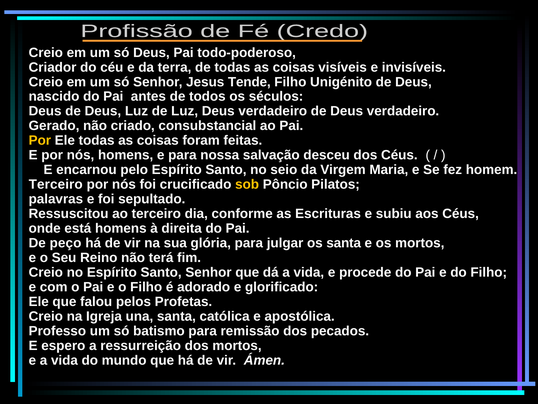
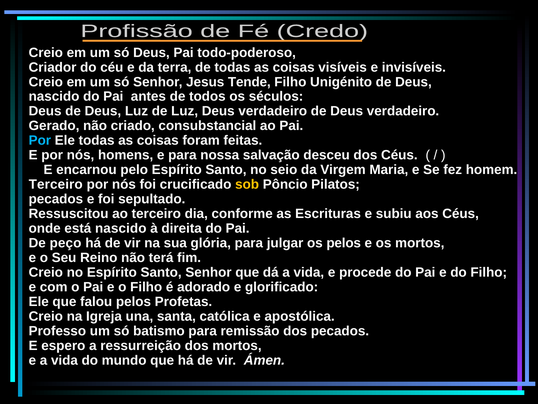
Por at (40, 140) colour: yellow -> light blue
palavras at (56, 199): palavras -> pecados
está homens: homens -> nascido
os santa: santa -> pelos
